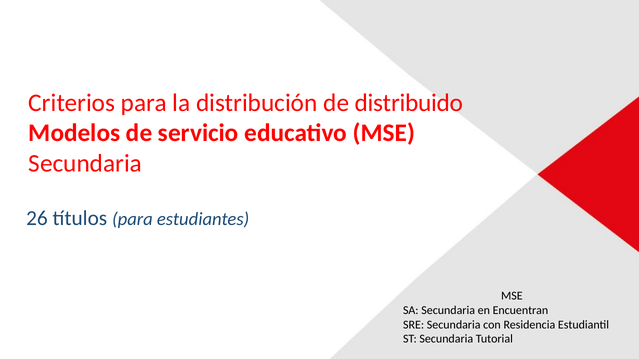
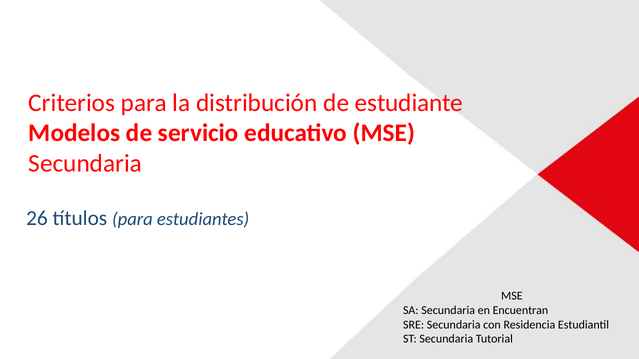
distribuido: distribuido -> estudiante
